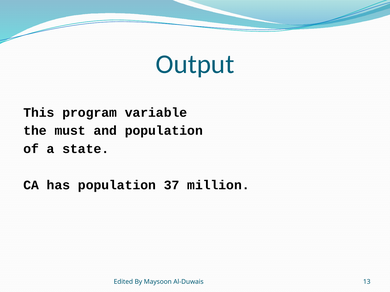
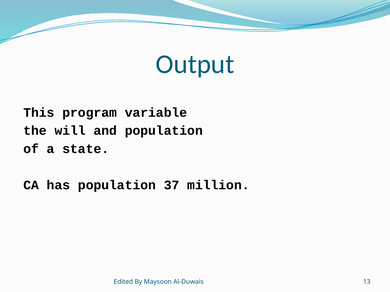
must: must -> will
